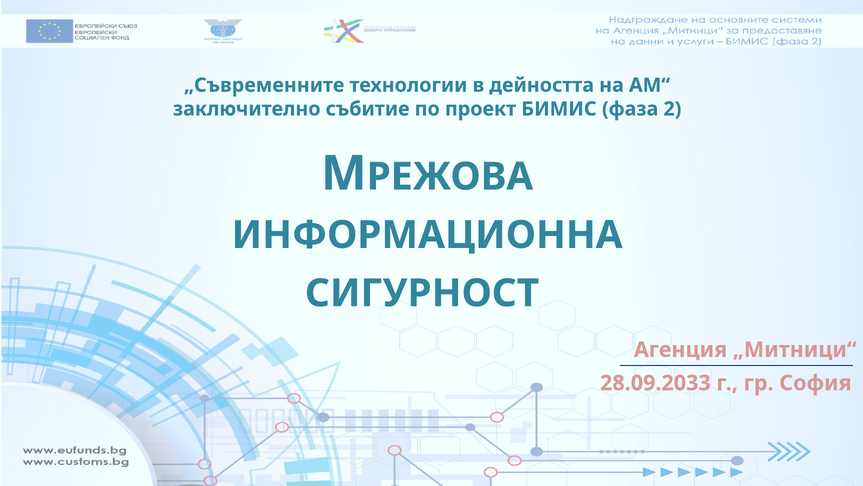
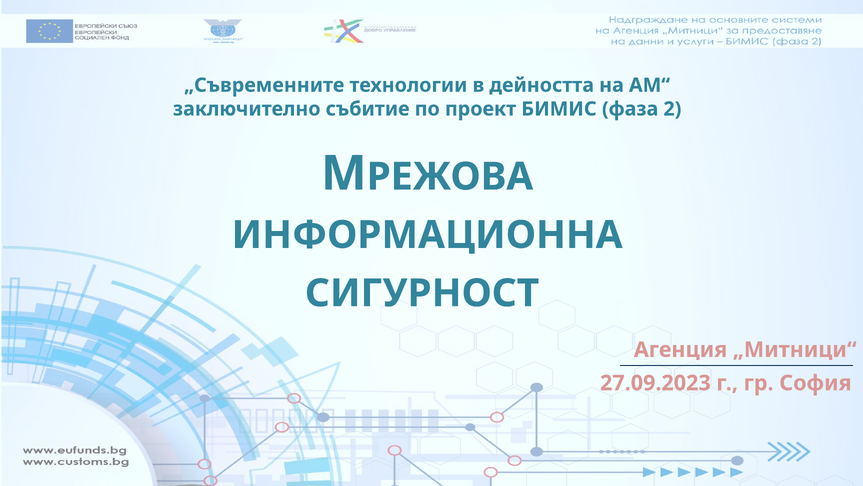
28.09.2033: 28.09.2033 -> 27.09.2023
